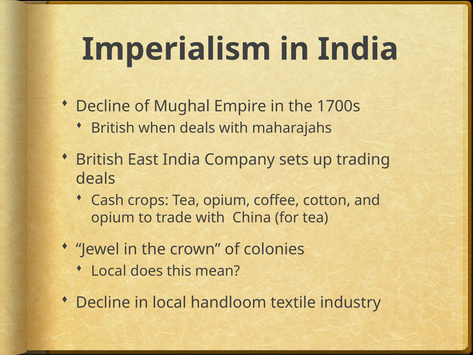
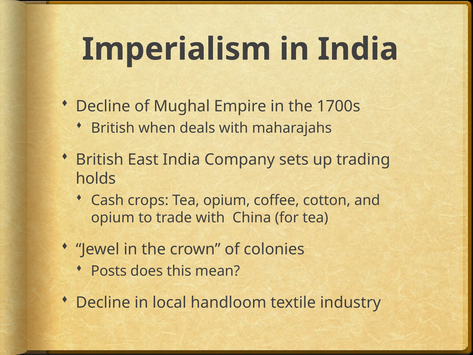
deals at (96, 178): deals -> holds
Local at (109, 271): Local -> Posts
